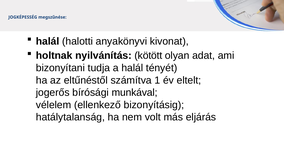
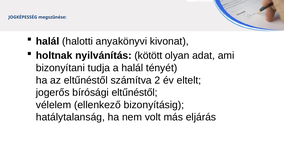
1: 1 -> 2
bírósági munkával: munkával -> eltűnéstől
